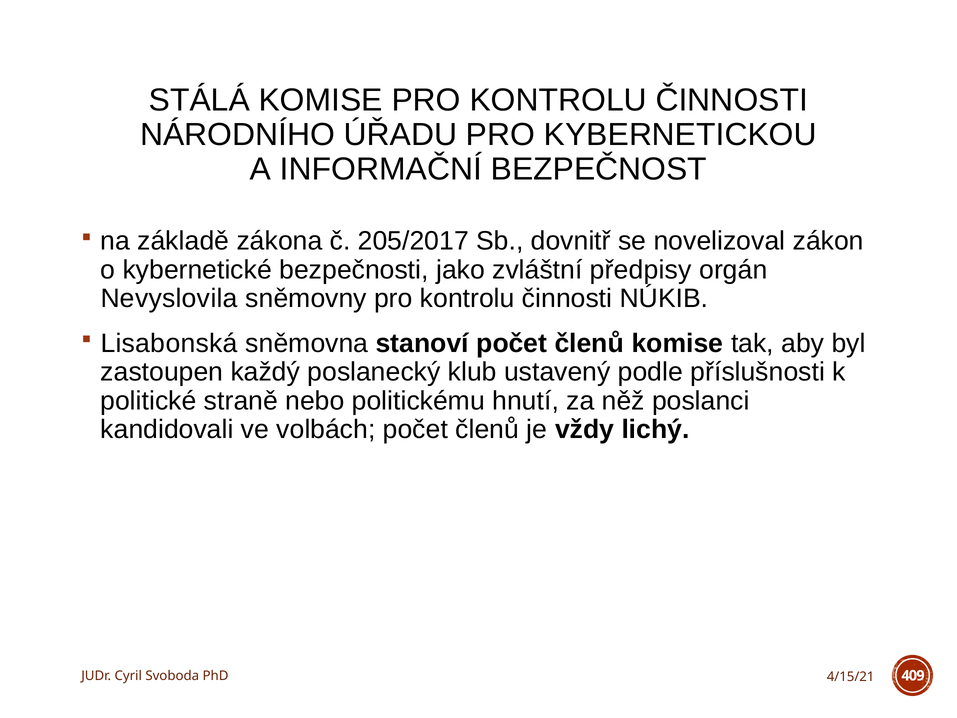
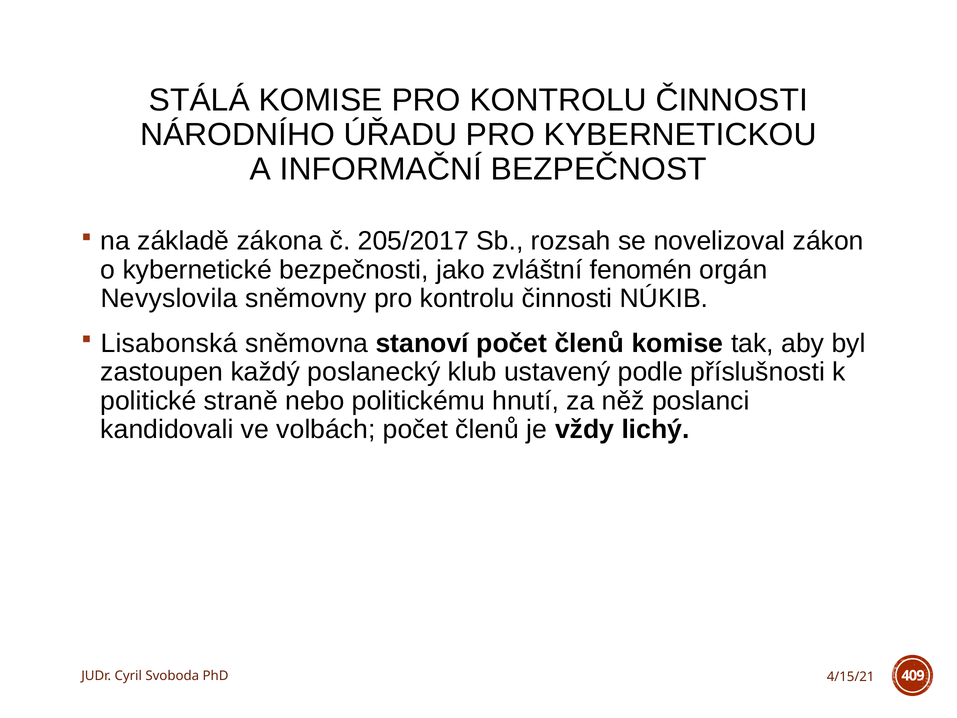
dovnitř: dovnitř -> rozsah
předpisy: předpisy -> fenomén
